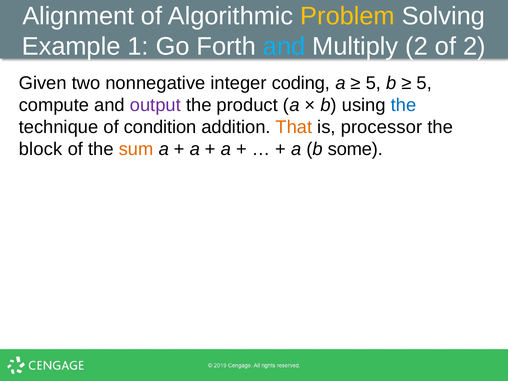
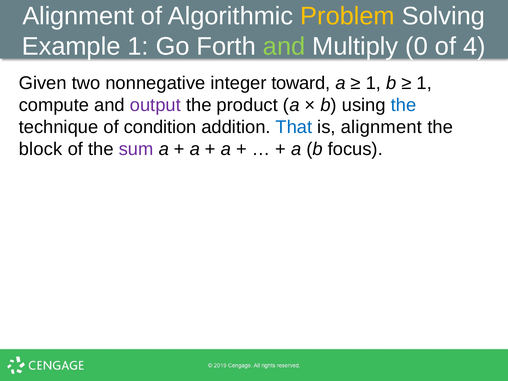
and at (284, 46) colour: light blue -> light green
Multiply 2: 2 -> 0
of 2: 2 -> 4
coding: coding -> toward
5 at (373, 83): 5 -> 1
5 at (424, 83): 5 -> 1
That colour: orange -> blue
is processor: processor -> alignment
sum colour: orange -> purple
some: some -> focus
